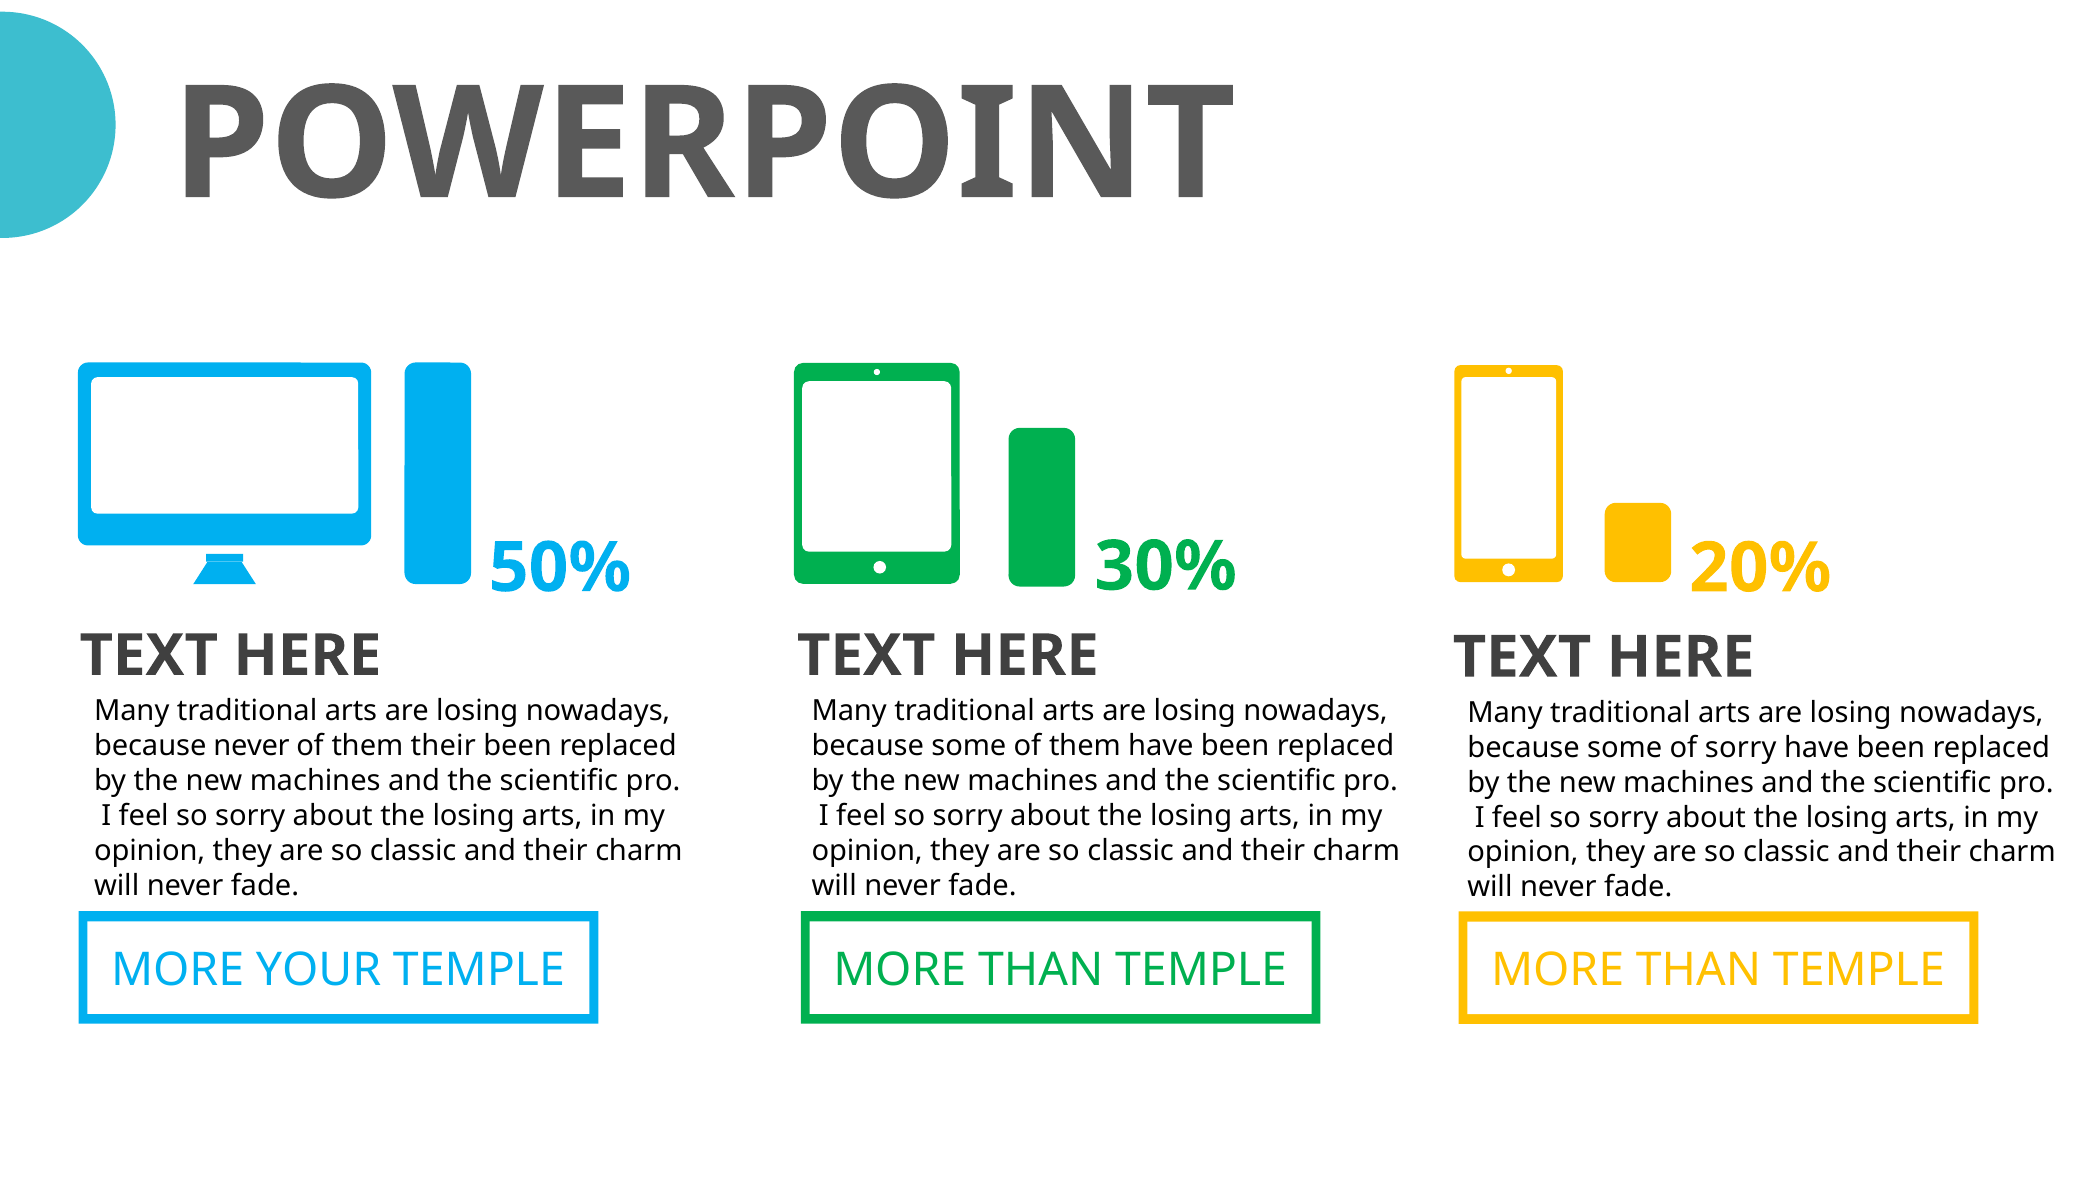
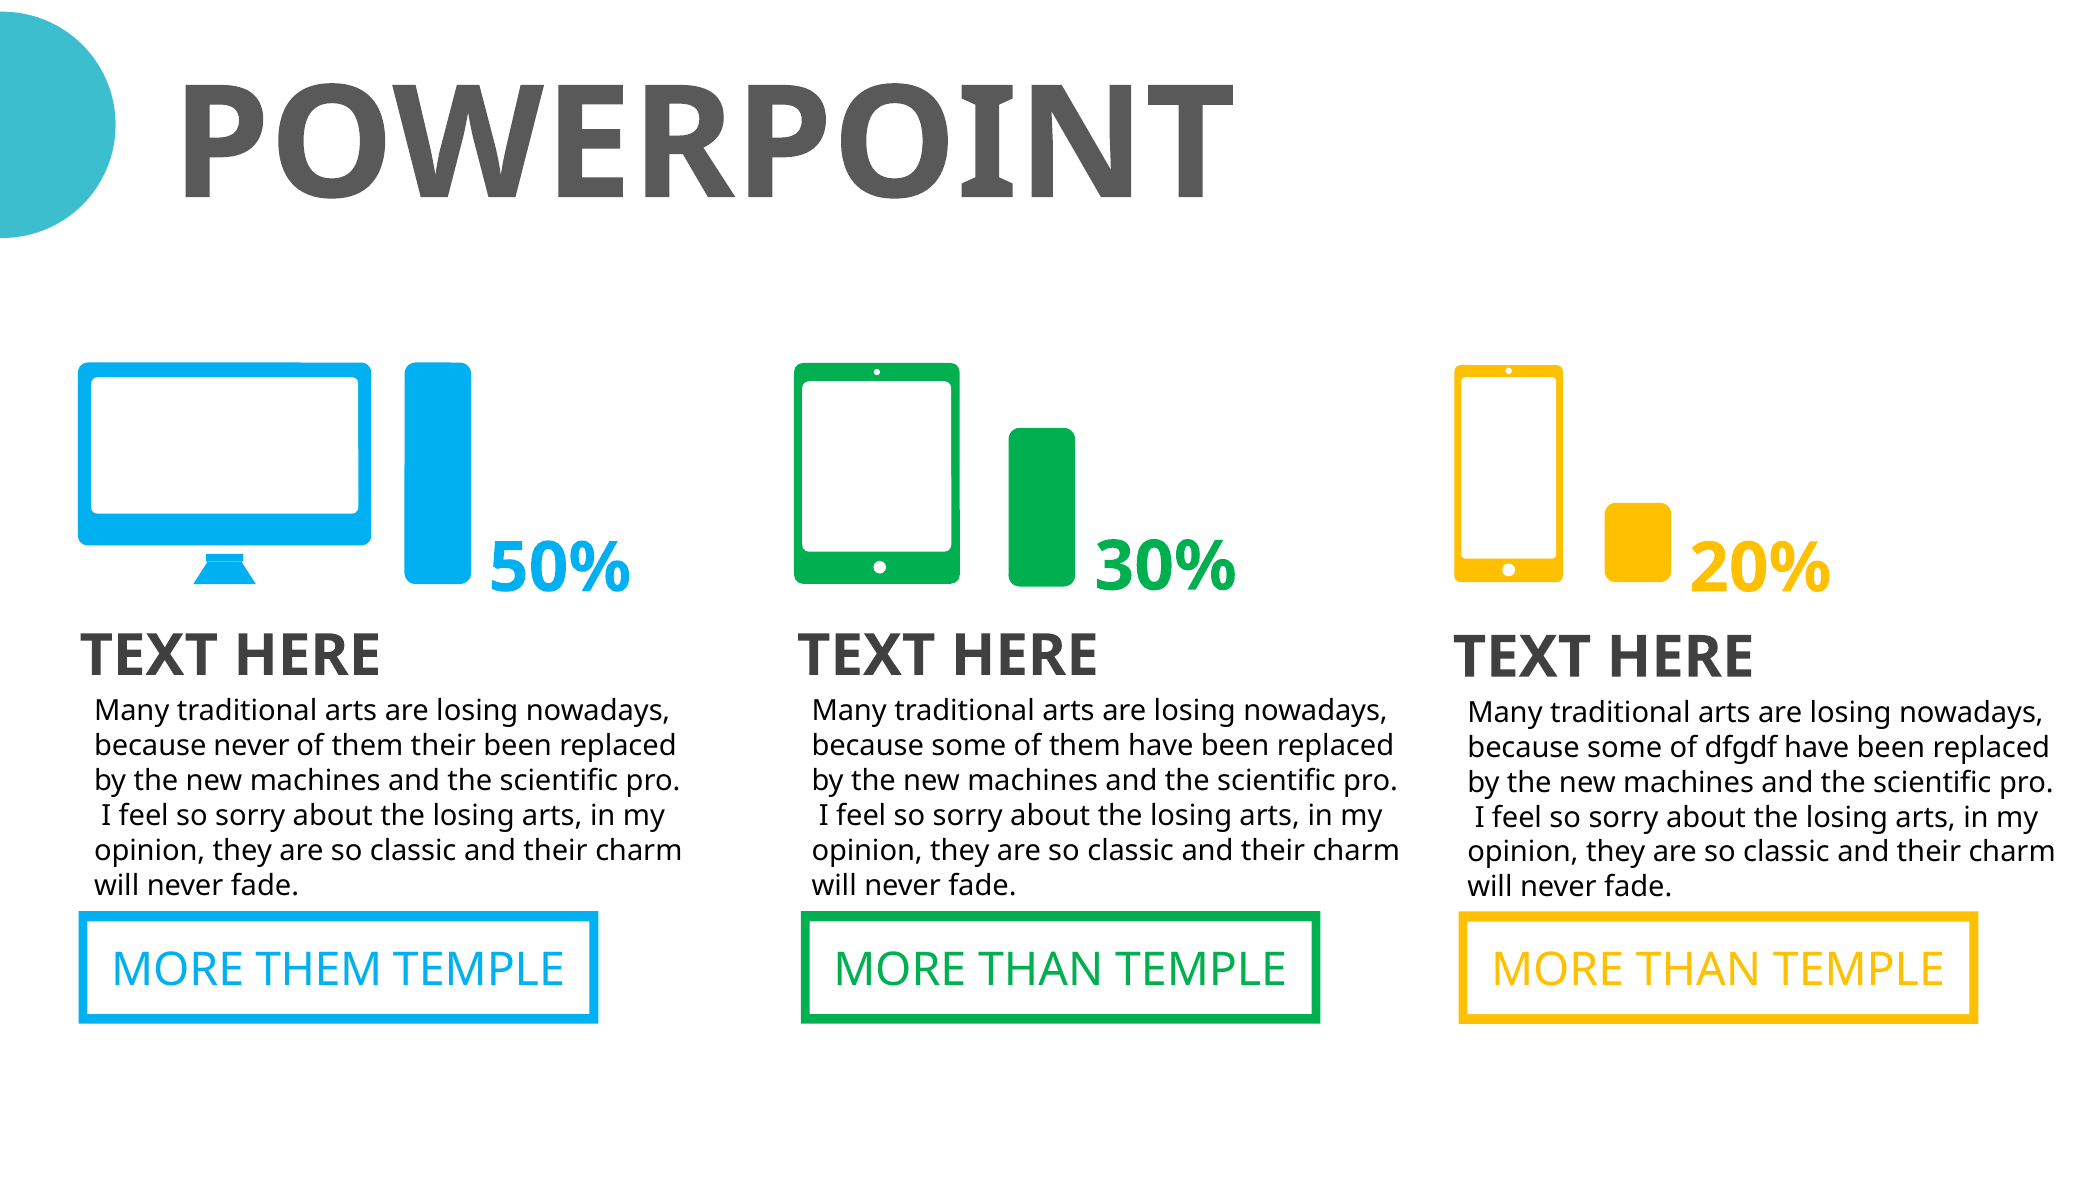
of sorry: sorry -> dfgdf
MORE YOUR: YOUR -> THEM
